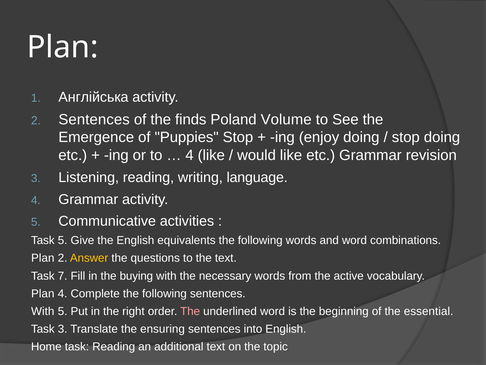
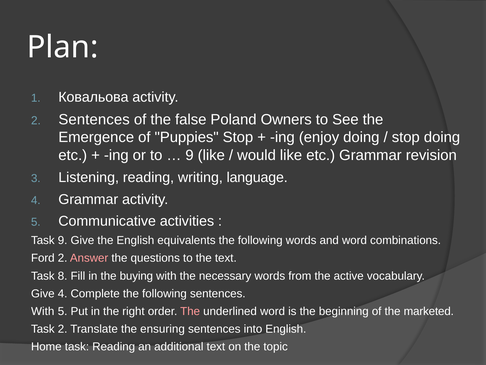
Англійська: Англійська -> Ковальова
finds: finds -> false
Volume: Volume -> Owners
4 at (190, 155): 4 -> 9
Task 5: 5 -> 9
Plan at (43, 258): Plan -> Ford
Answer colour: yellow -> pink
7: 7 -> 8
Plan at (43, 293): Plan -> Give
essential: essential -> marketed
Task 3: 3 -> 2
